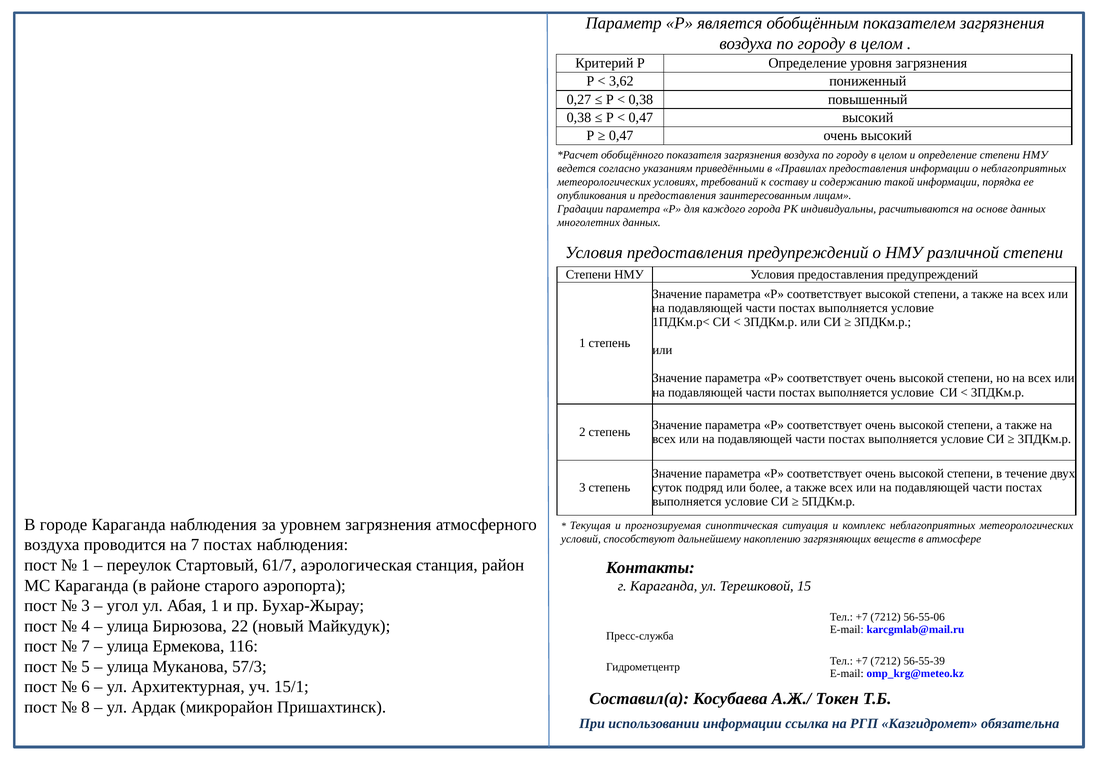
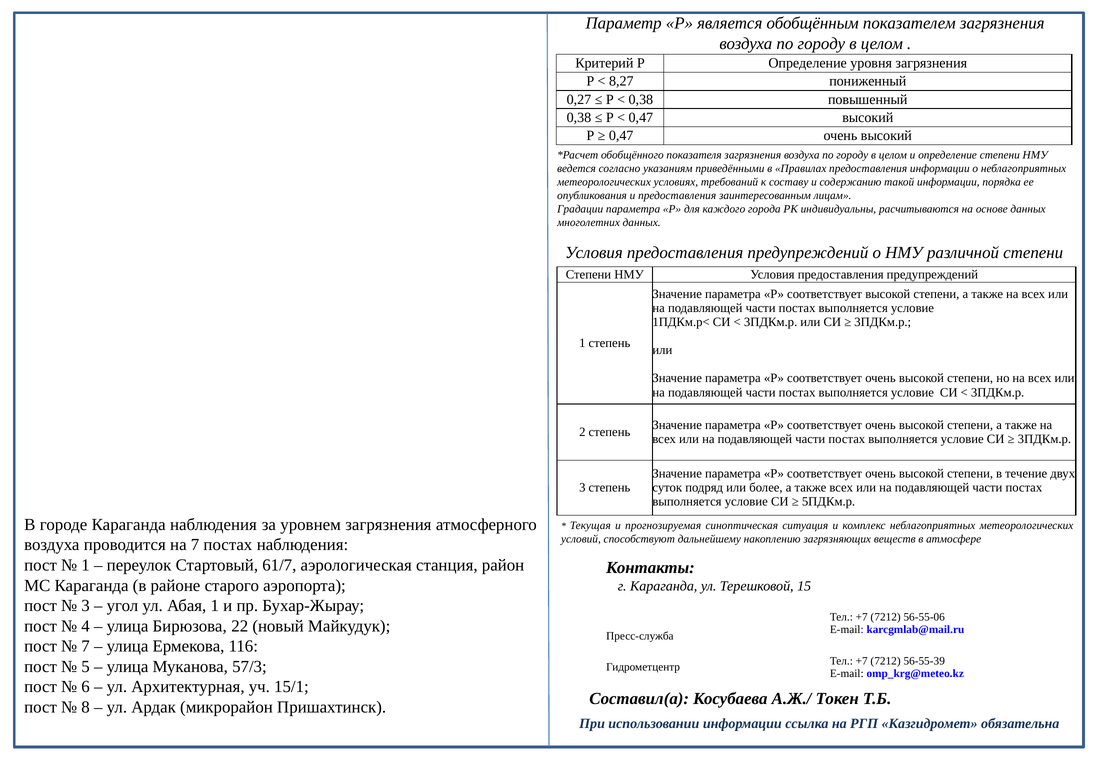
3,62: 3,62 -> 8,27
